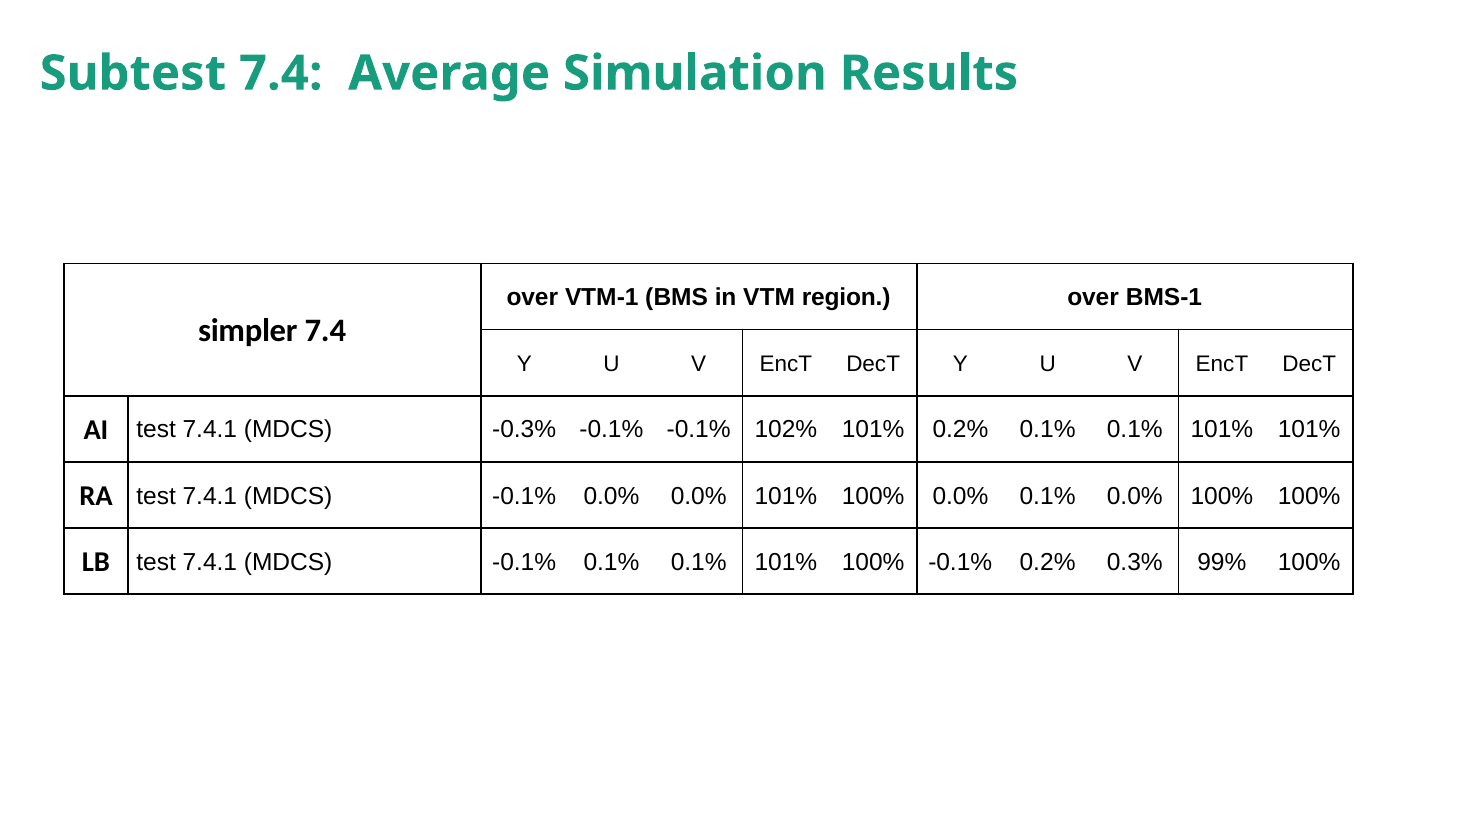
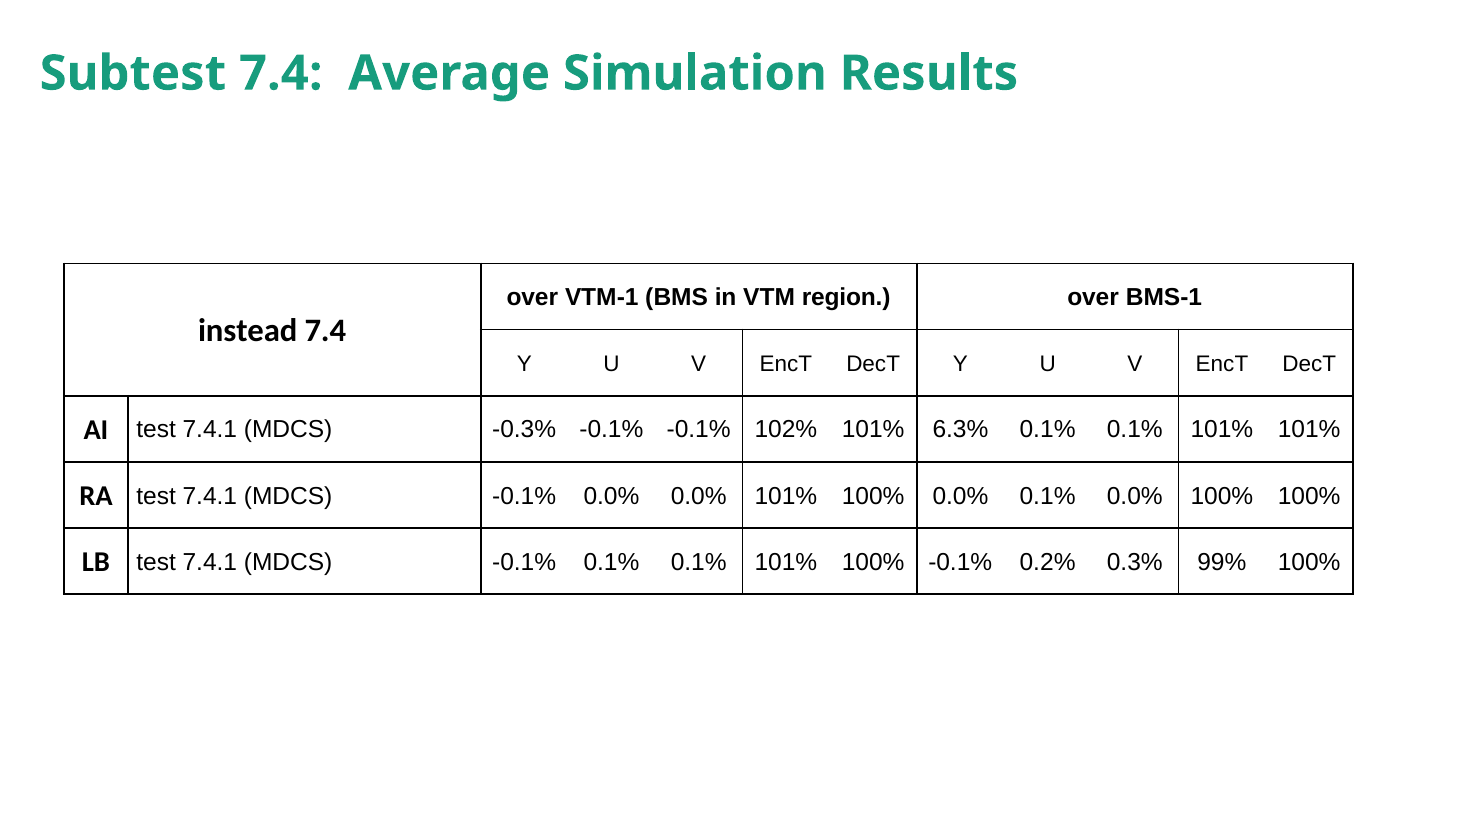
simpler: simpler -> instead
101% 0.2%: 0.2% -> 6.3%
